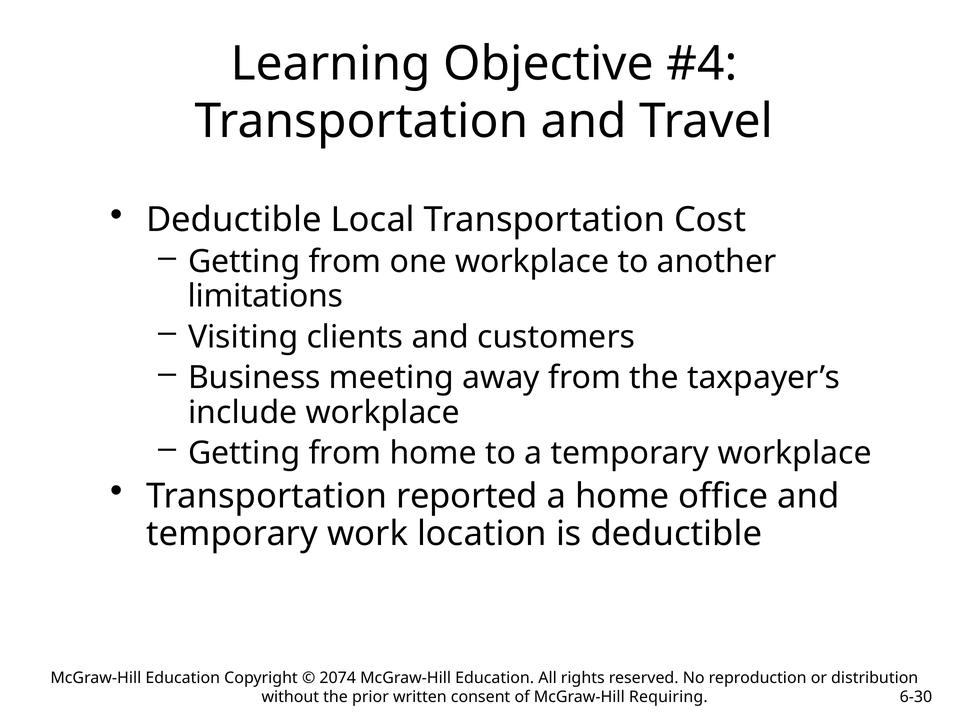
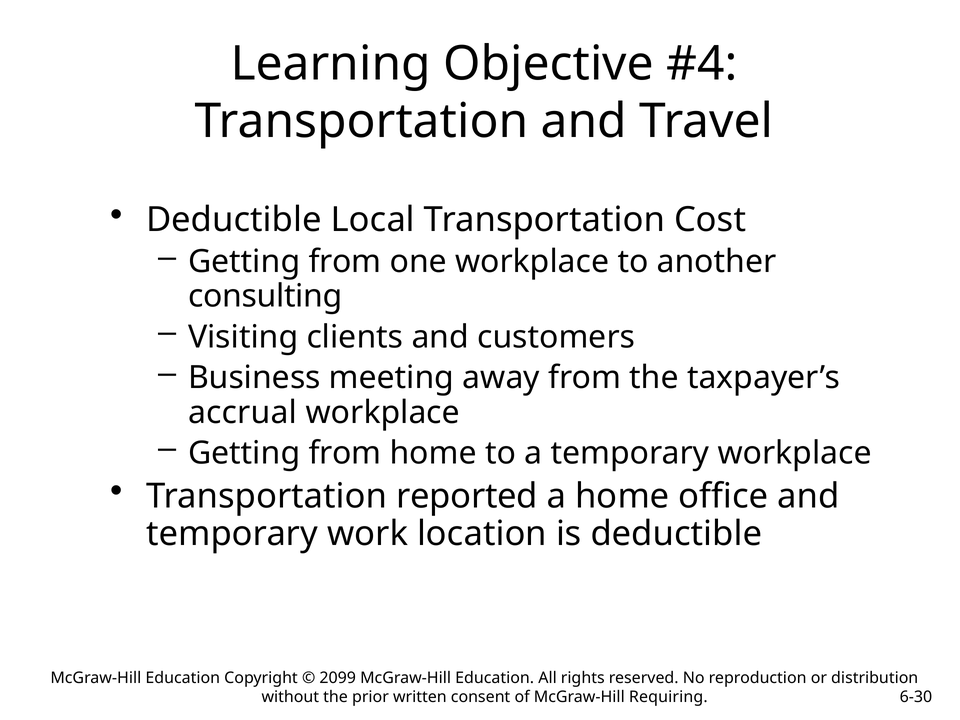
limitations: limitations -> consulting
include: include -> accrual
2074: 2074 -> 2099
